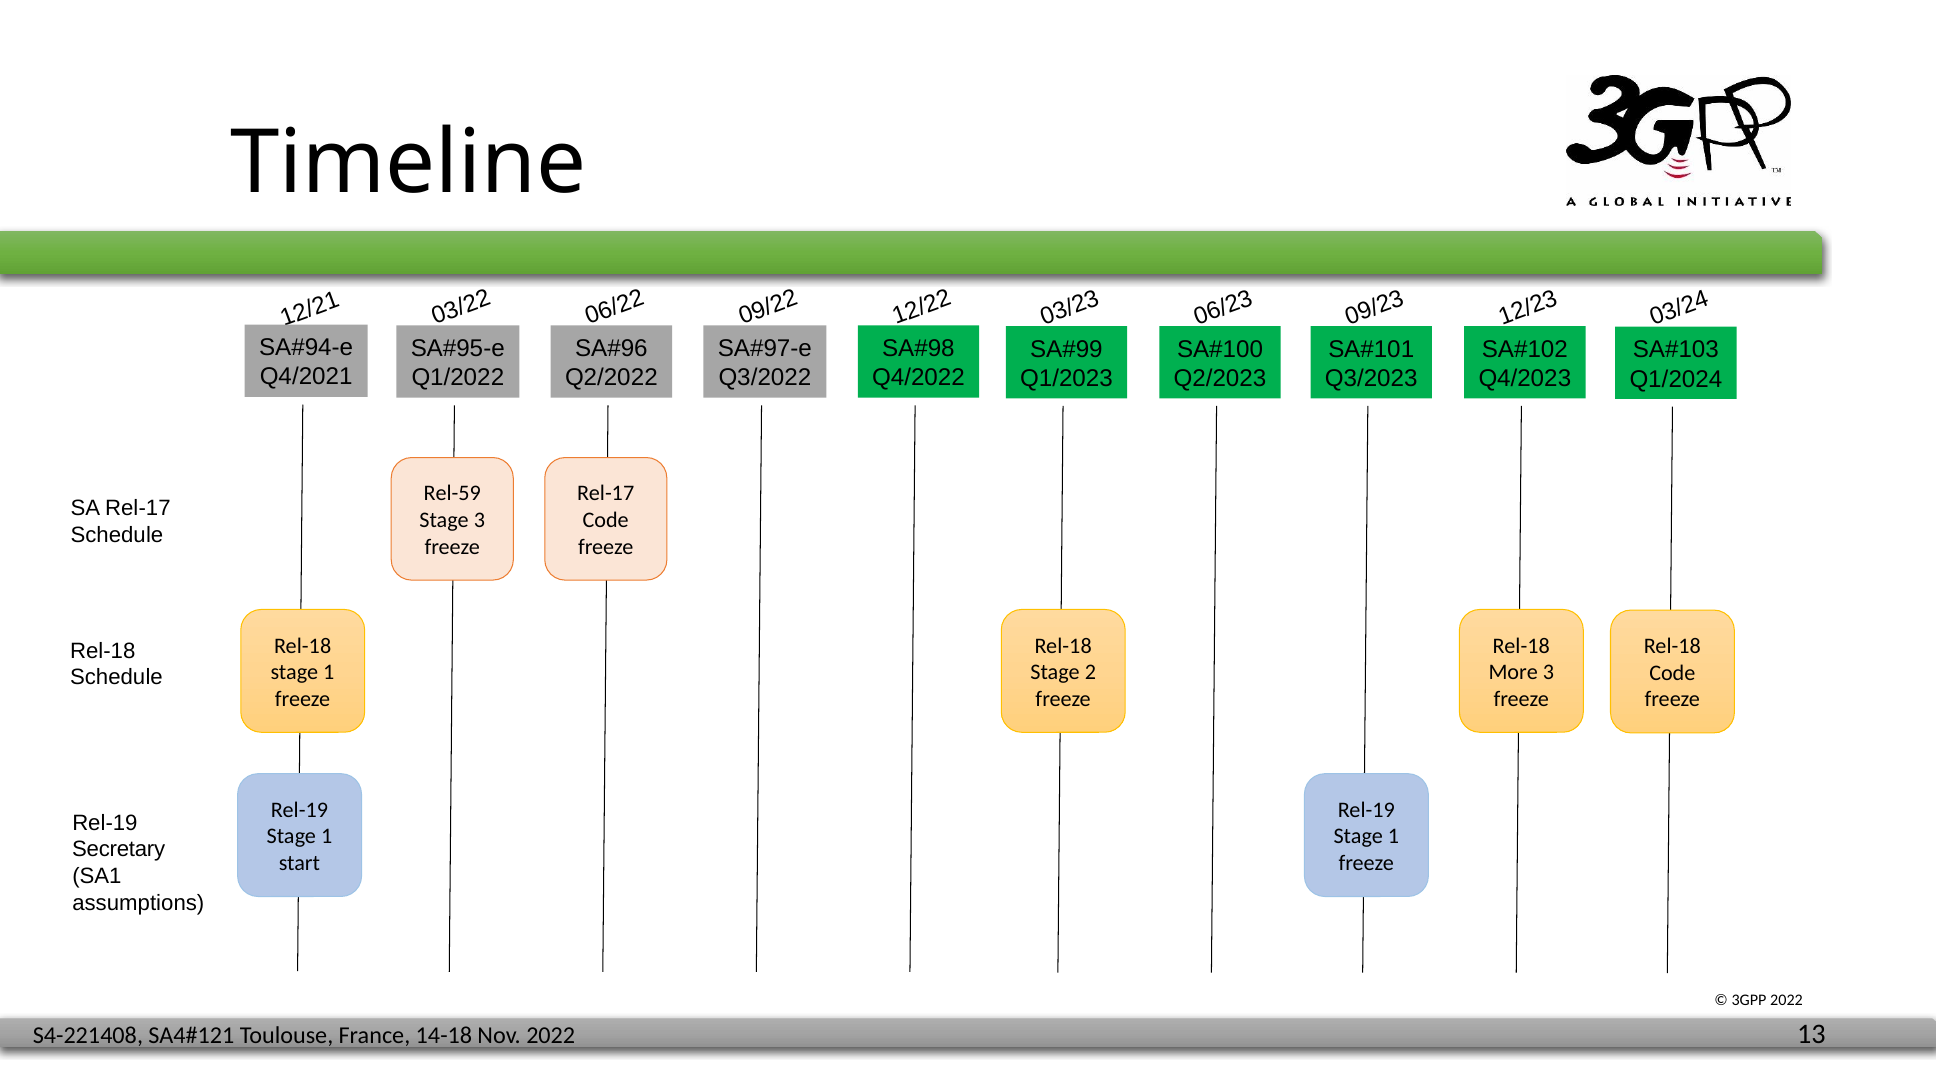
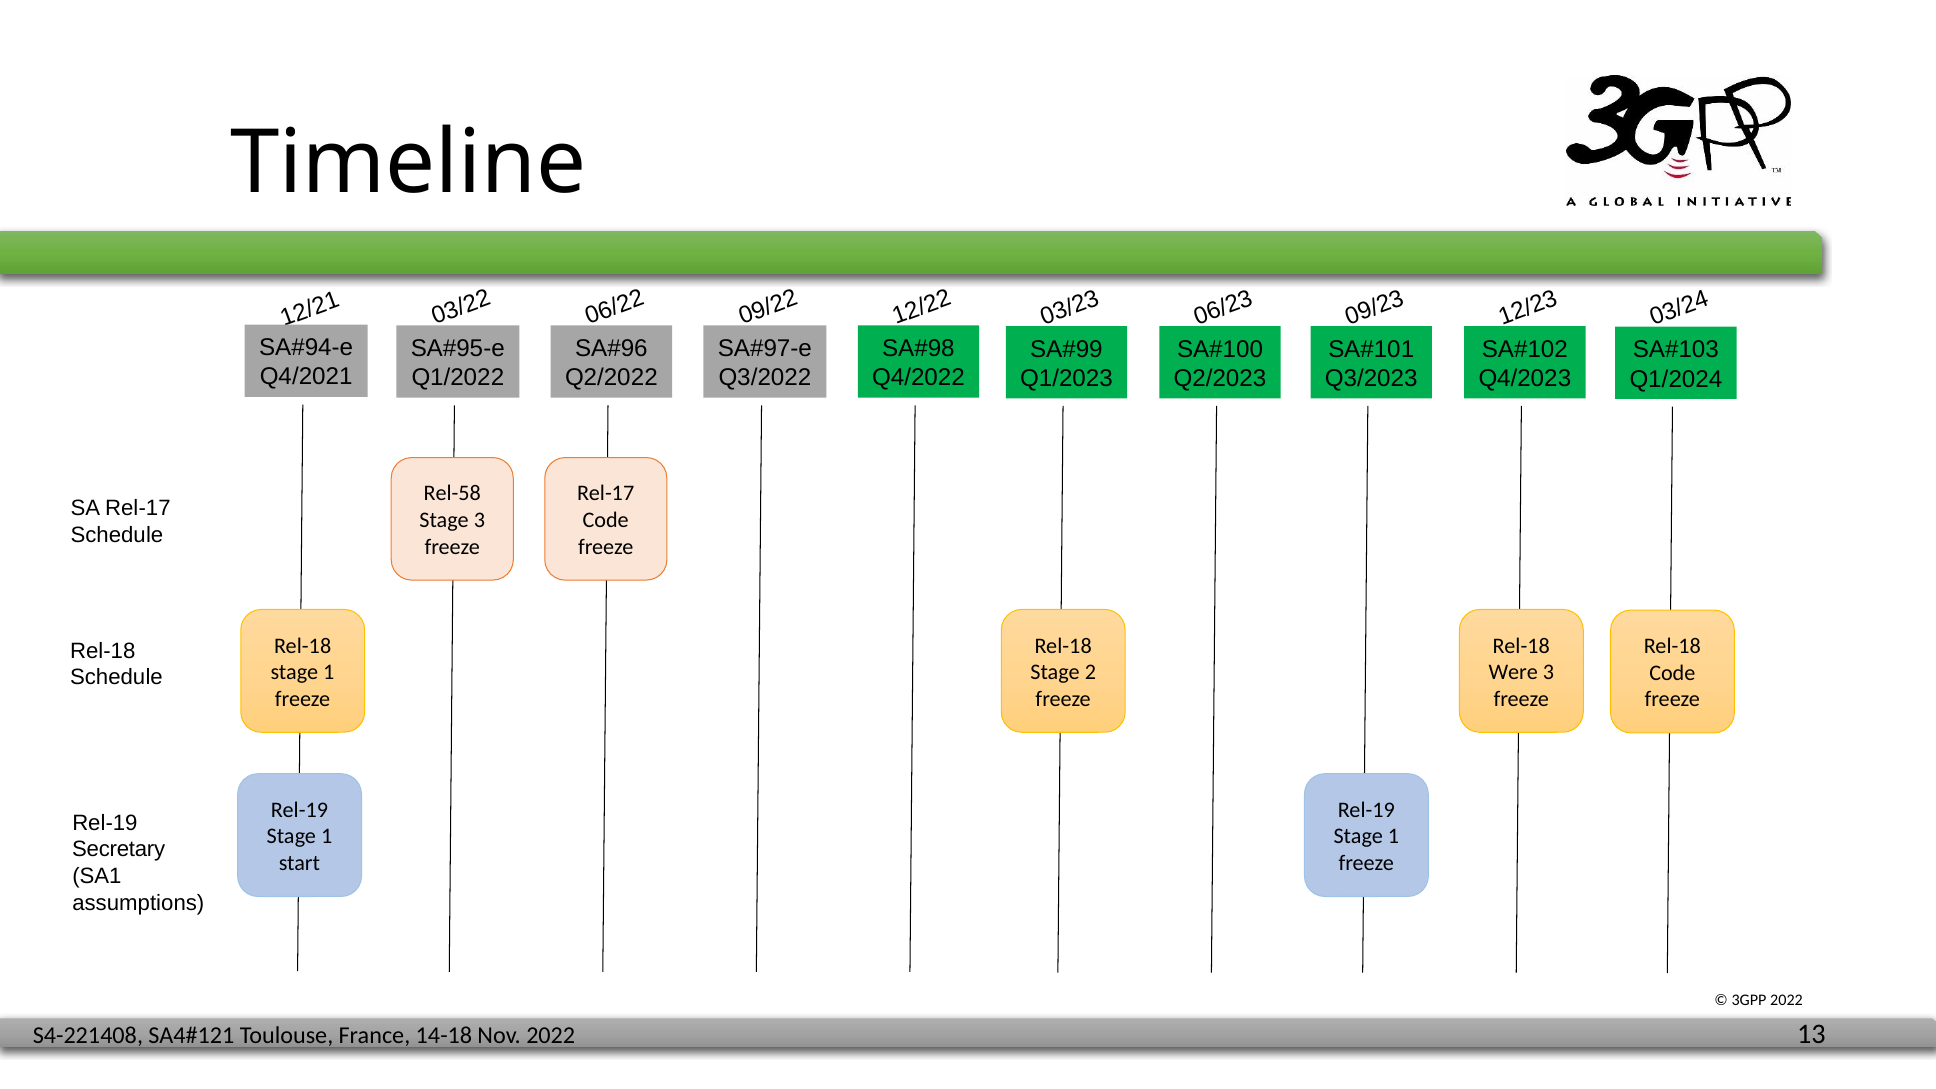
Rel-59: Rel-59 -> Rel-58
More: More -> Were
